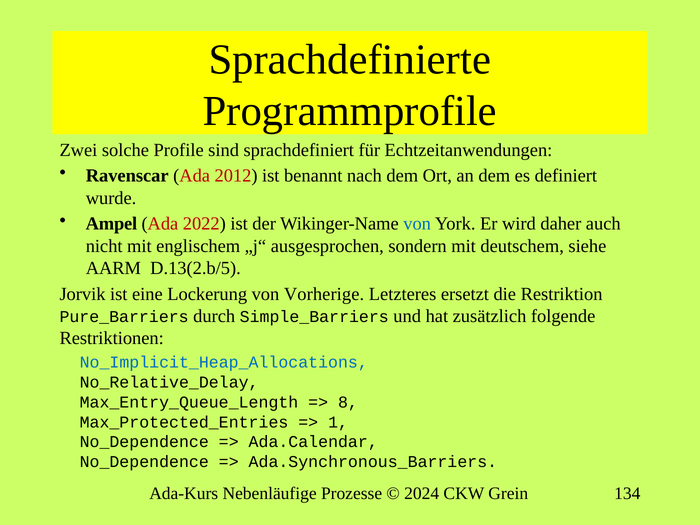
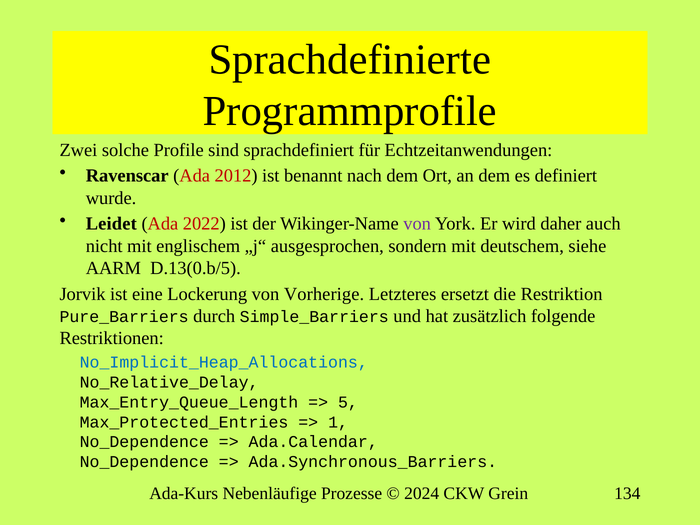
Ampel: Ampel -> Leidet
von at (417, 224) colour: blue -> purple
D.13(2.b/5: D.13(2.b/5 -> D.13(0.b/5
8: 8 -> 5
